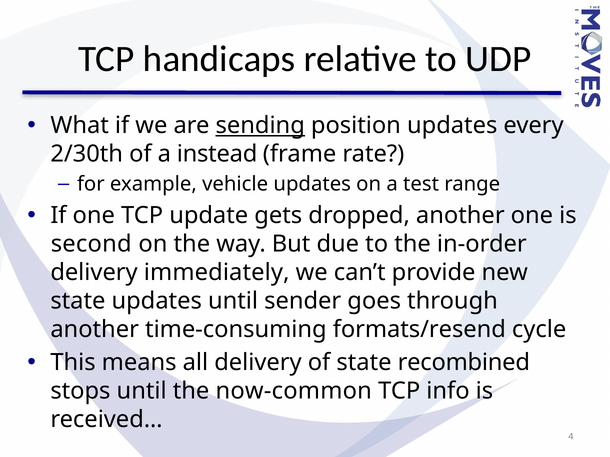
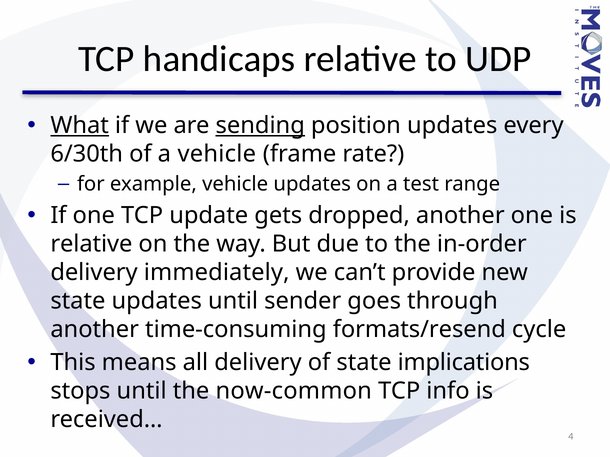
What underline: none -> present
2/30th: 2/30th -> 6/30th
a instead: instead -> vehicle
second at (91, 244): second -> relative
recombined: recombined -> implications
